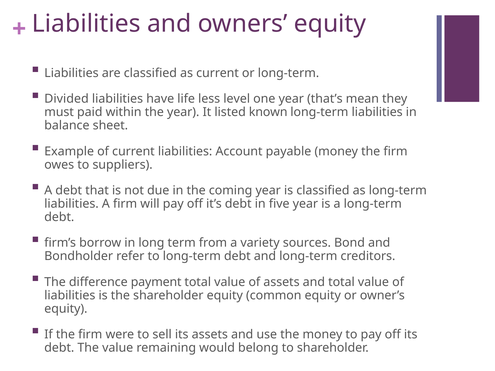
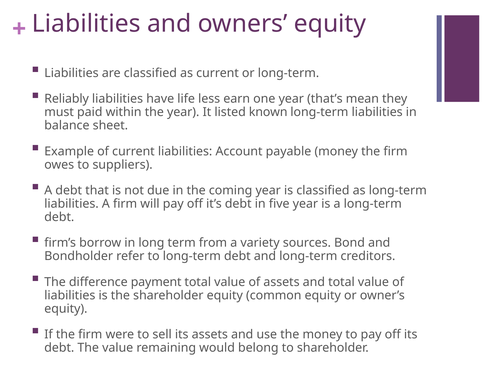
Divided: Divided -> Reliably
level: level -> earn
